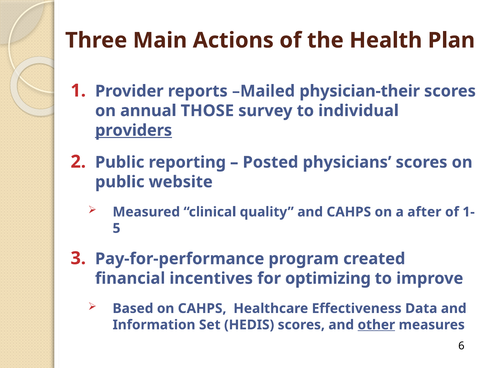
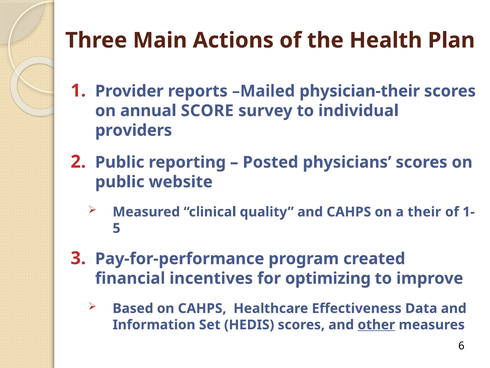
THOSE: THOSE -> SCORE
providers underline: present -> none
after: after -> their
